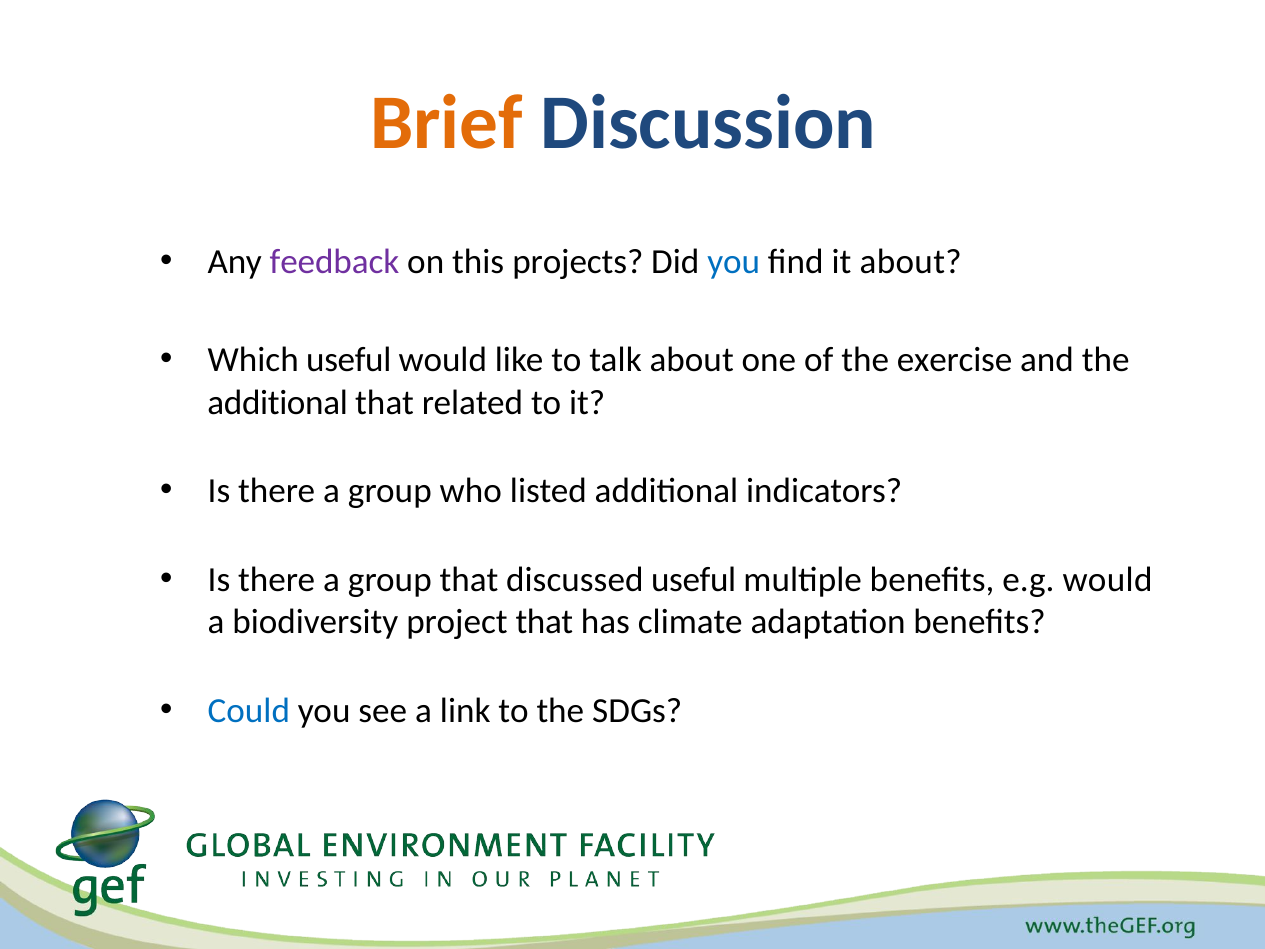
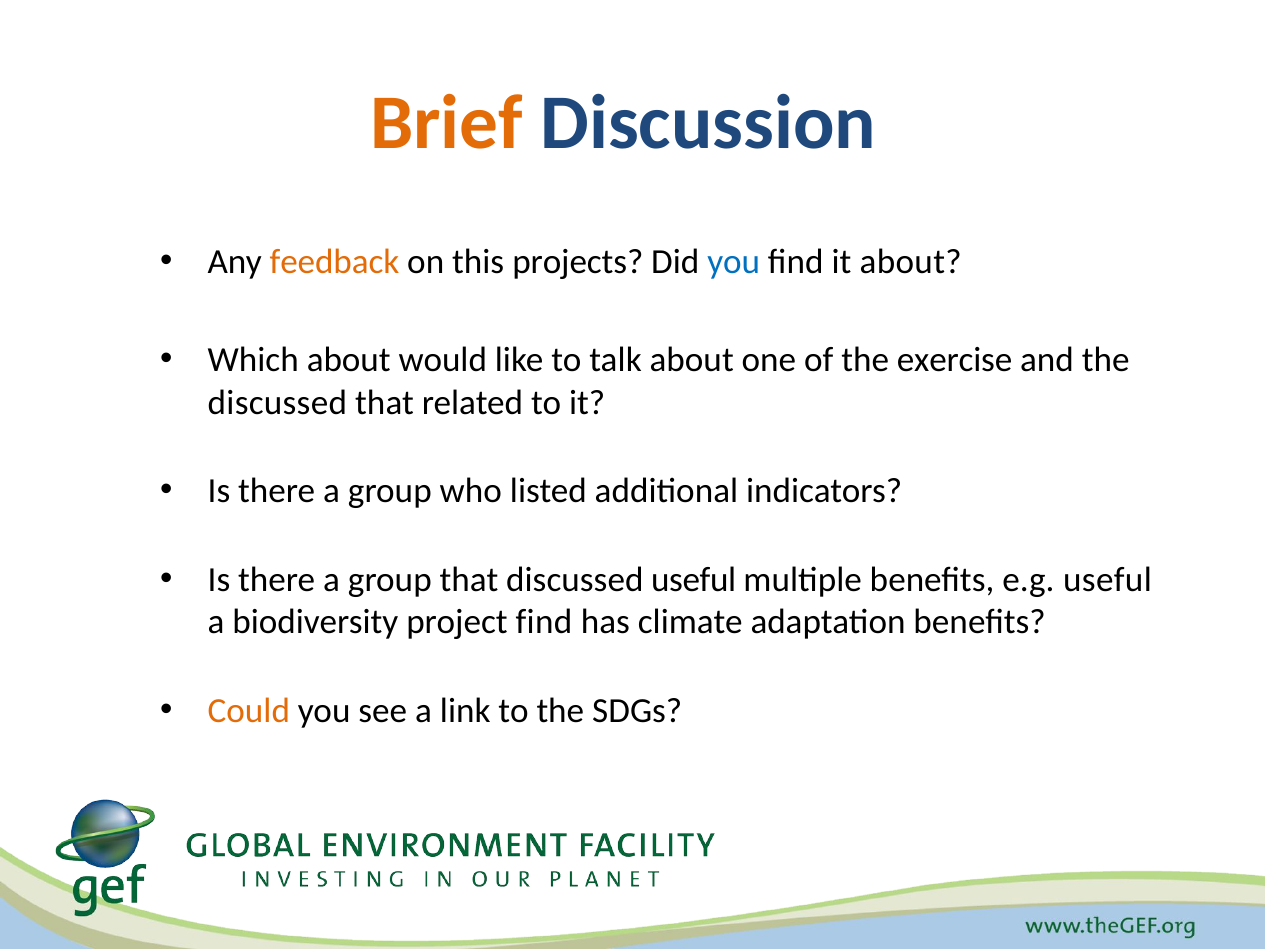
feedback colour: purple -> orange
Which useful: useful -> about
additional at (278, 402): additional -> discussed
e.g would: would -> useful
project that: that -> find
Could colour: blue -> orange
